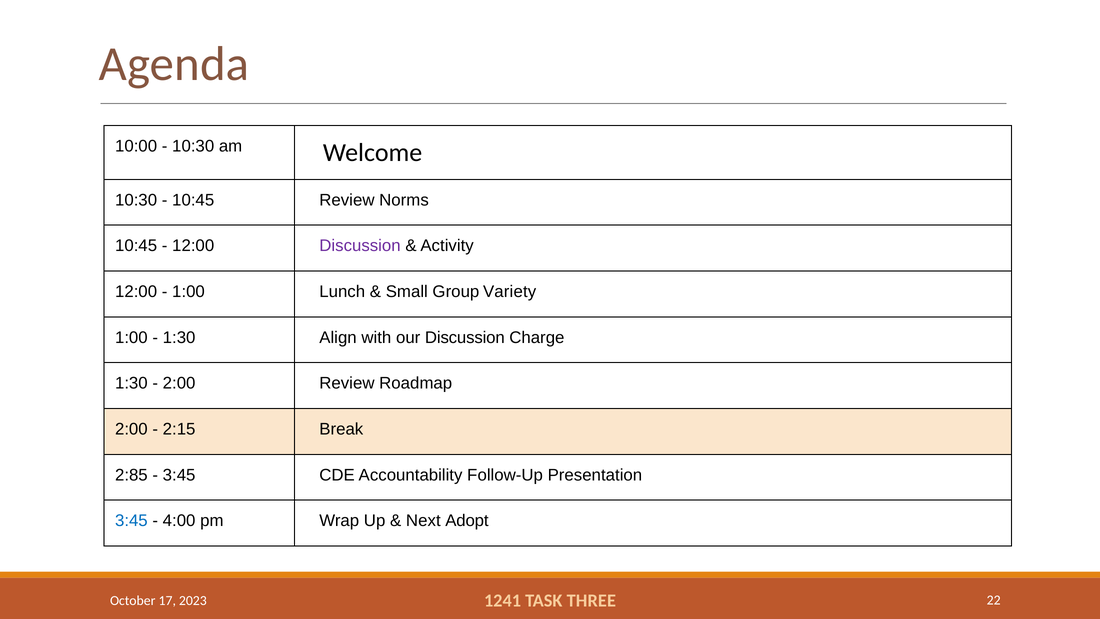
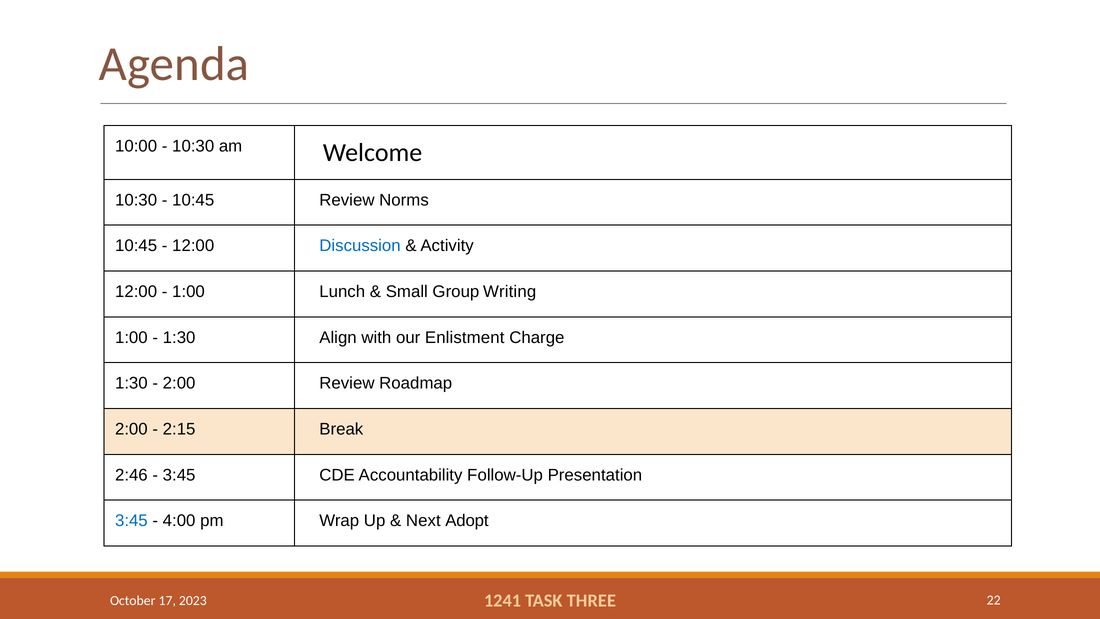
Discussion at (360, 246) colour: purple -> blue
Variety: Variety -> Writing
our Discussion: Discussion -> Enlistment
2:85: 2:85 -> 2:46
